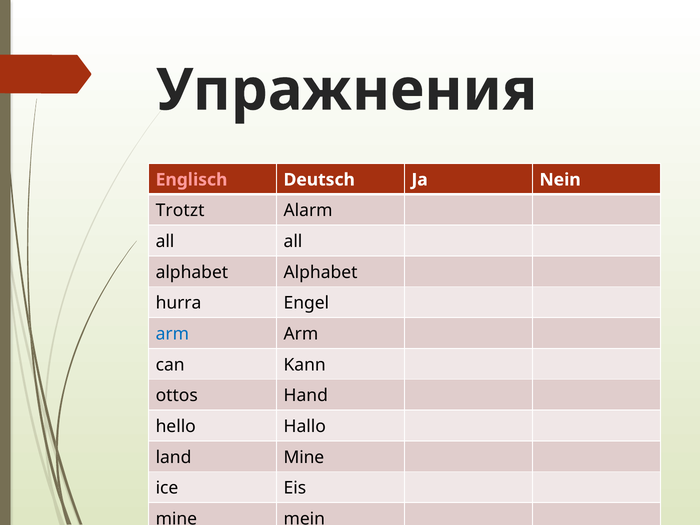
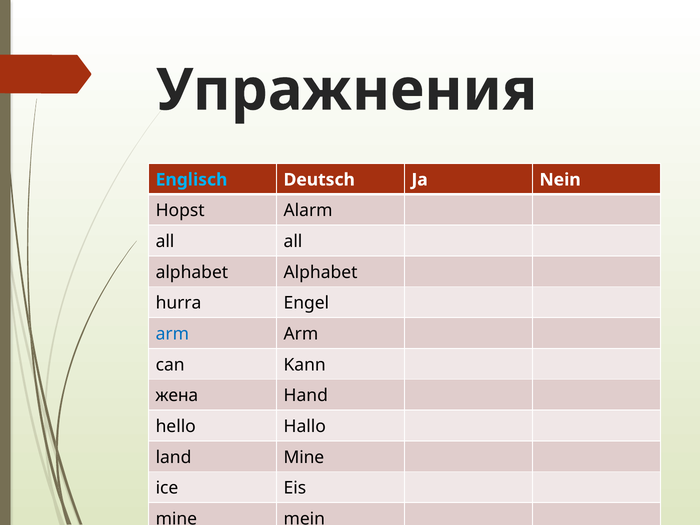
Englisch colour: pink -> light blue
Trotzt: Trotzt -> Hopst
ottos: ottos -> жена
